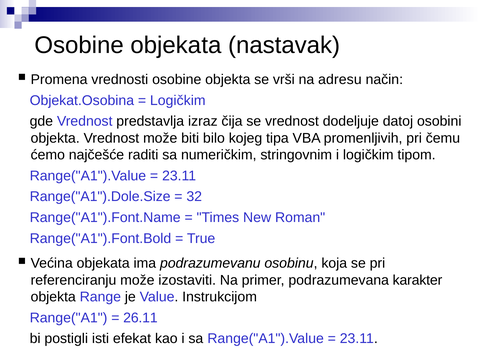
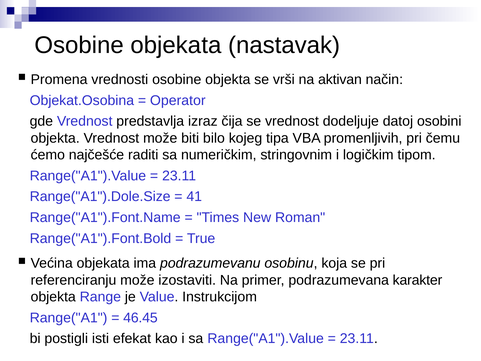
adresu: adresu -> aktivan
Logičkim at (178, 100): Logičkim -> Operator
32: 32 -> 41
26.11: 26.11 -> 46.45
